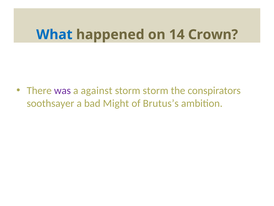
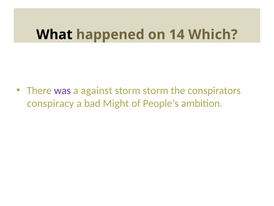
What colour: blue -> black
Crown: Crown -> Which
soothsayer: soothsayer -> conspiracy
Brutus’s: Brutus’s -> People’s
